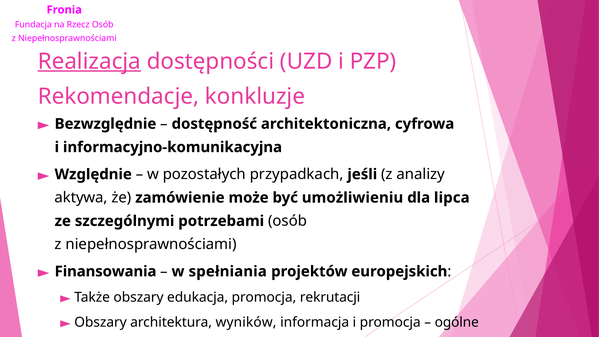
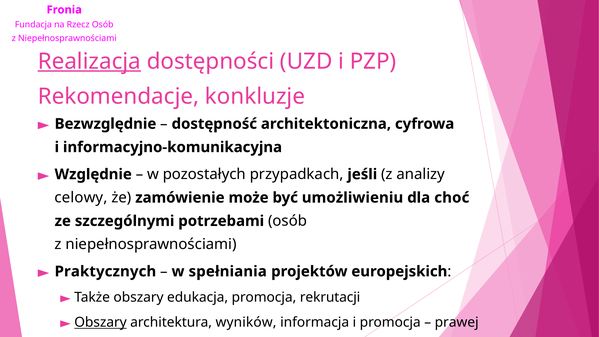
aktywa: aktywa -> celowy
lipca: lipca -> choć
Finansowania: Finansowania -> Praktycznych
Obszary at (100, 322) underline: none -> present
ogólne: ogólne -> prawej
